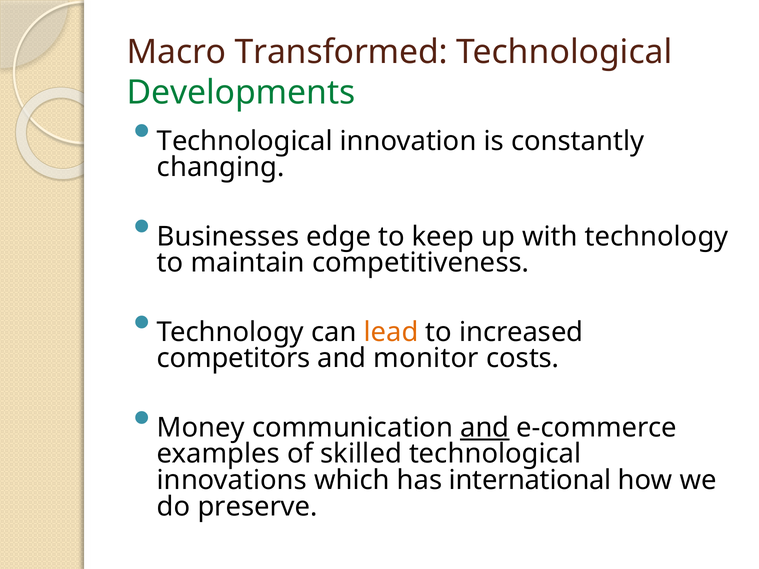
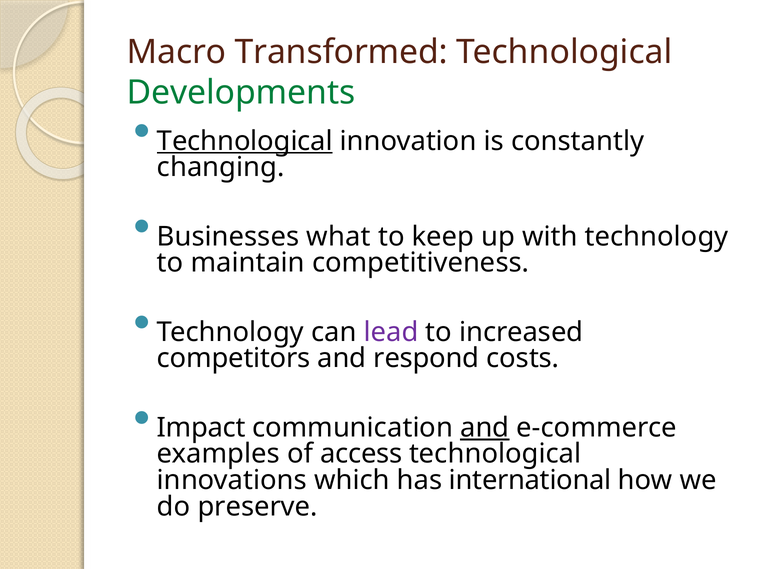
Technological at (245, 141) underline: none -> present
edge: edge -> what
lead colour: orange -> purple
monitor: monitor -> respond
Money: Money -> Impact
skilled: skilled -> access
